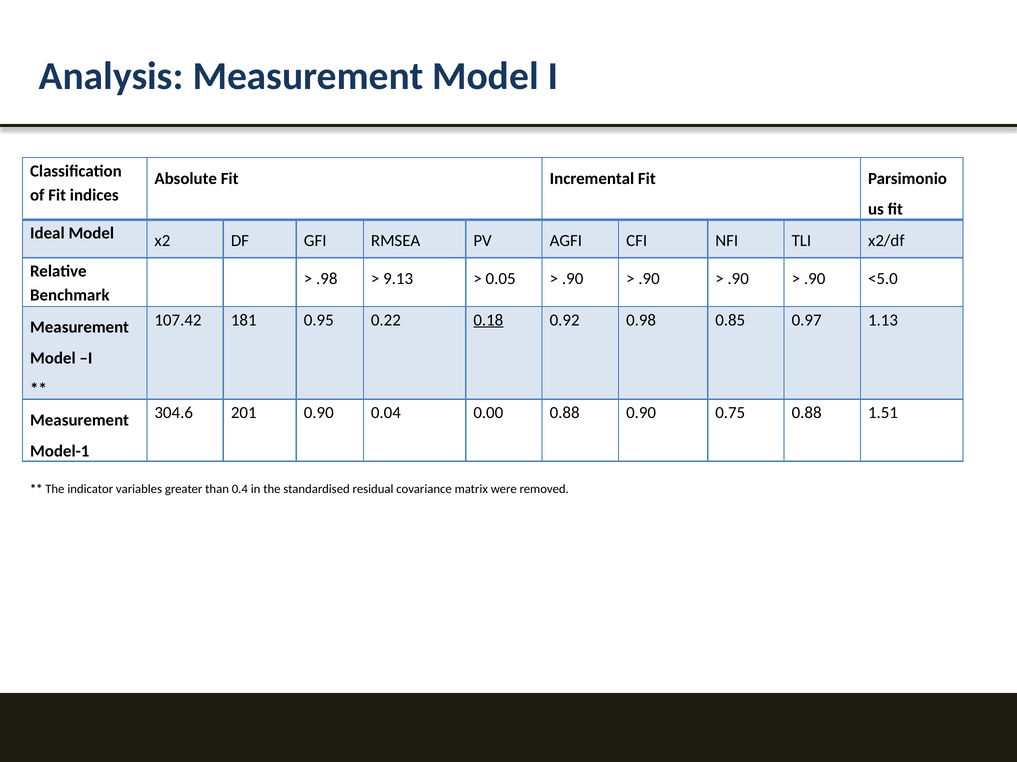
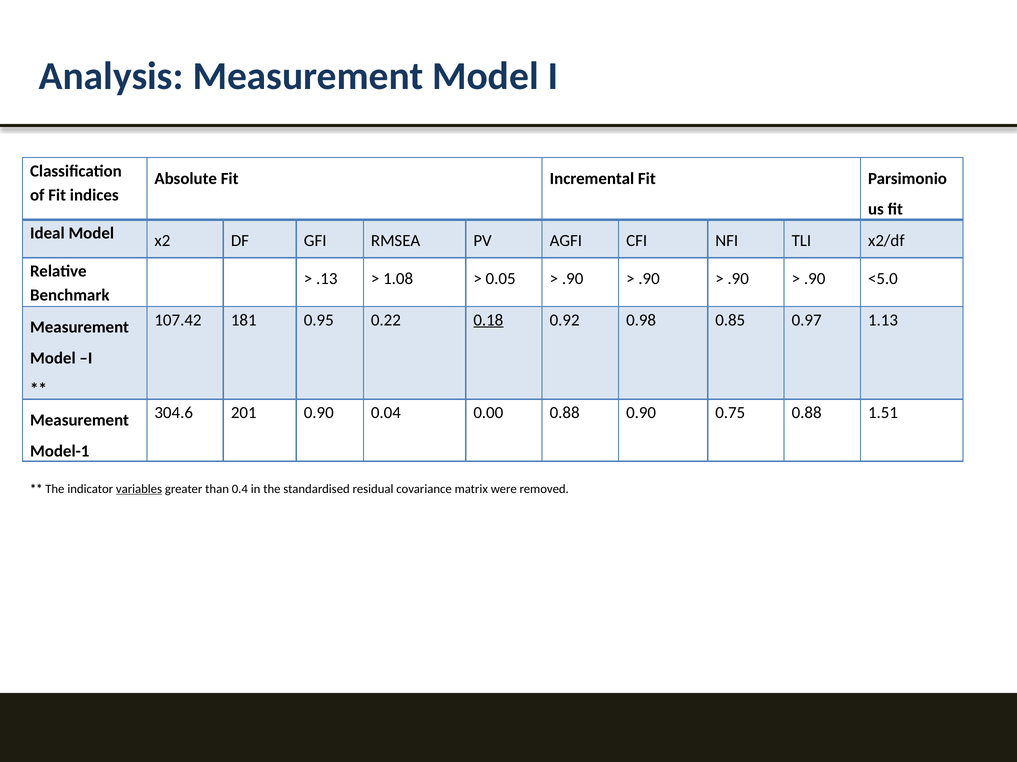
.98: .98 -> .13
9.13: 9.13 -> 1.08
variables underline: none -> present
